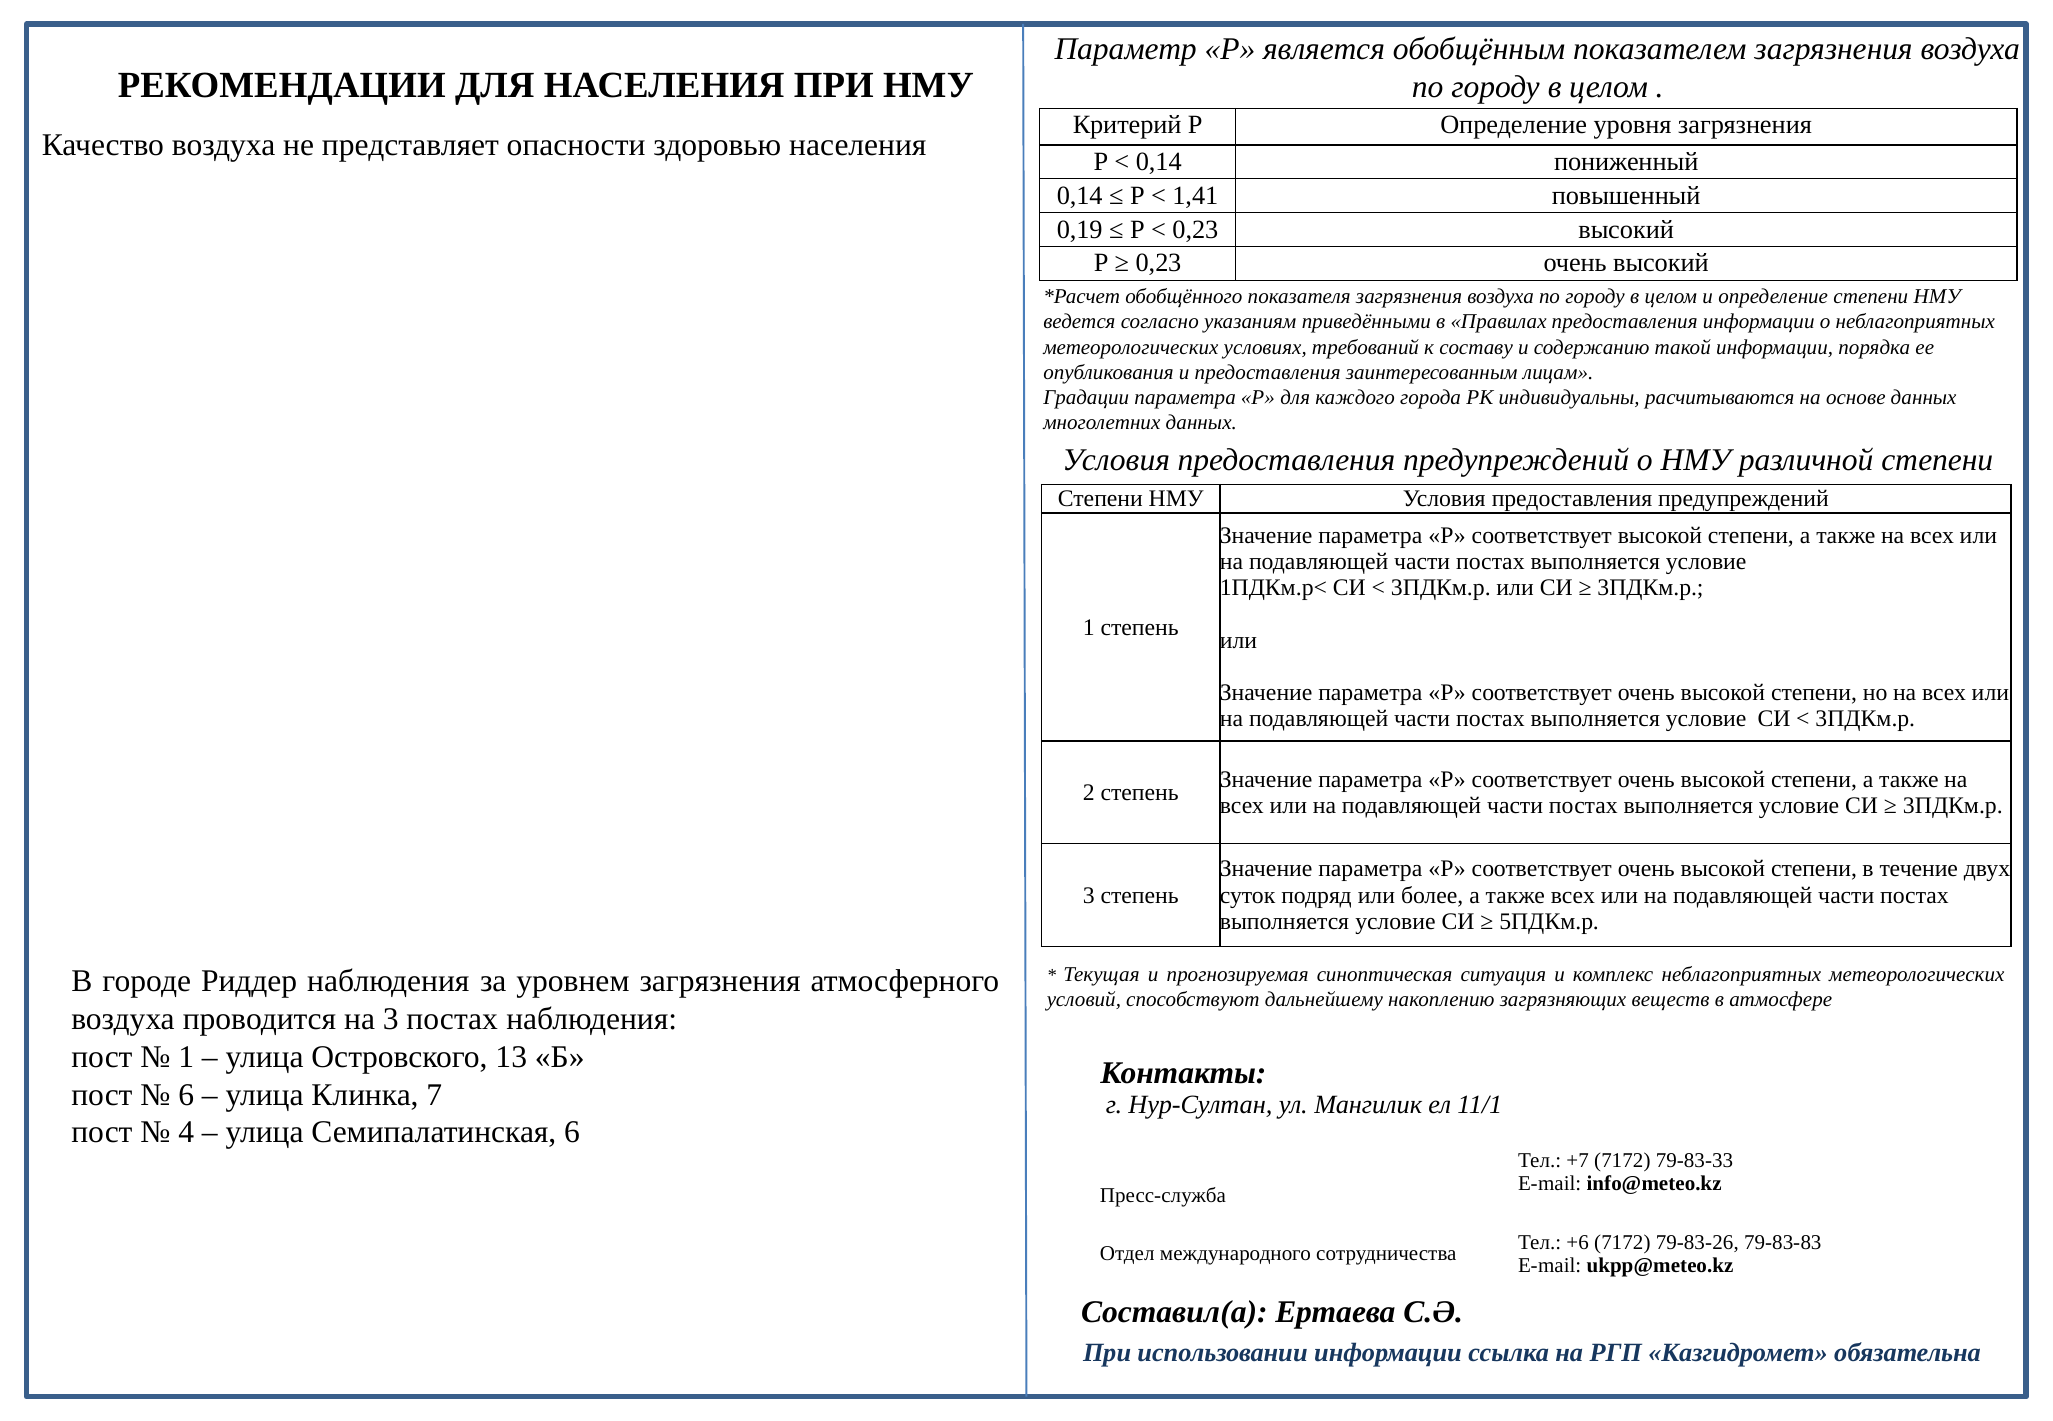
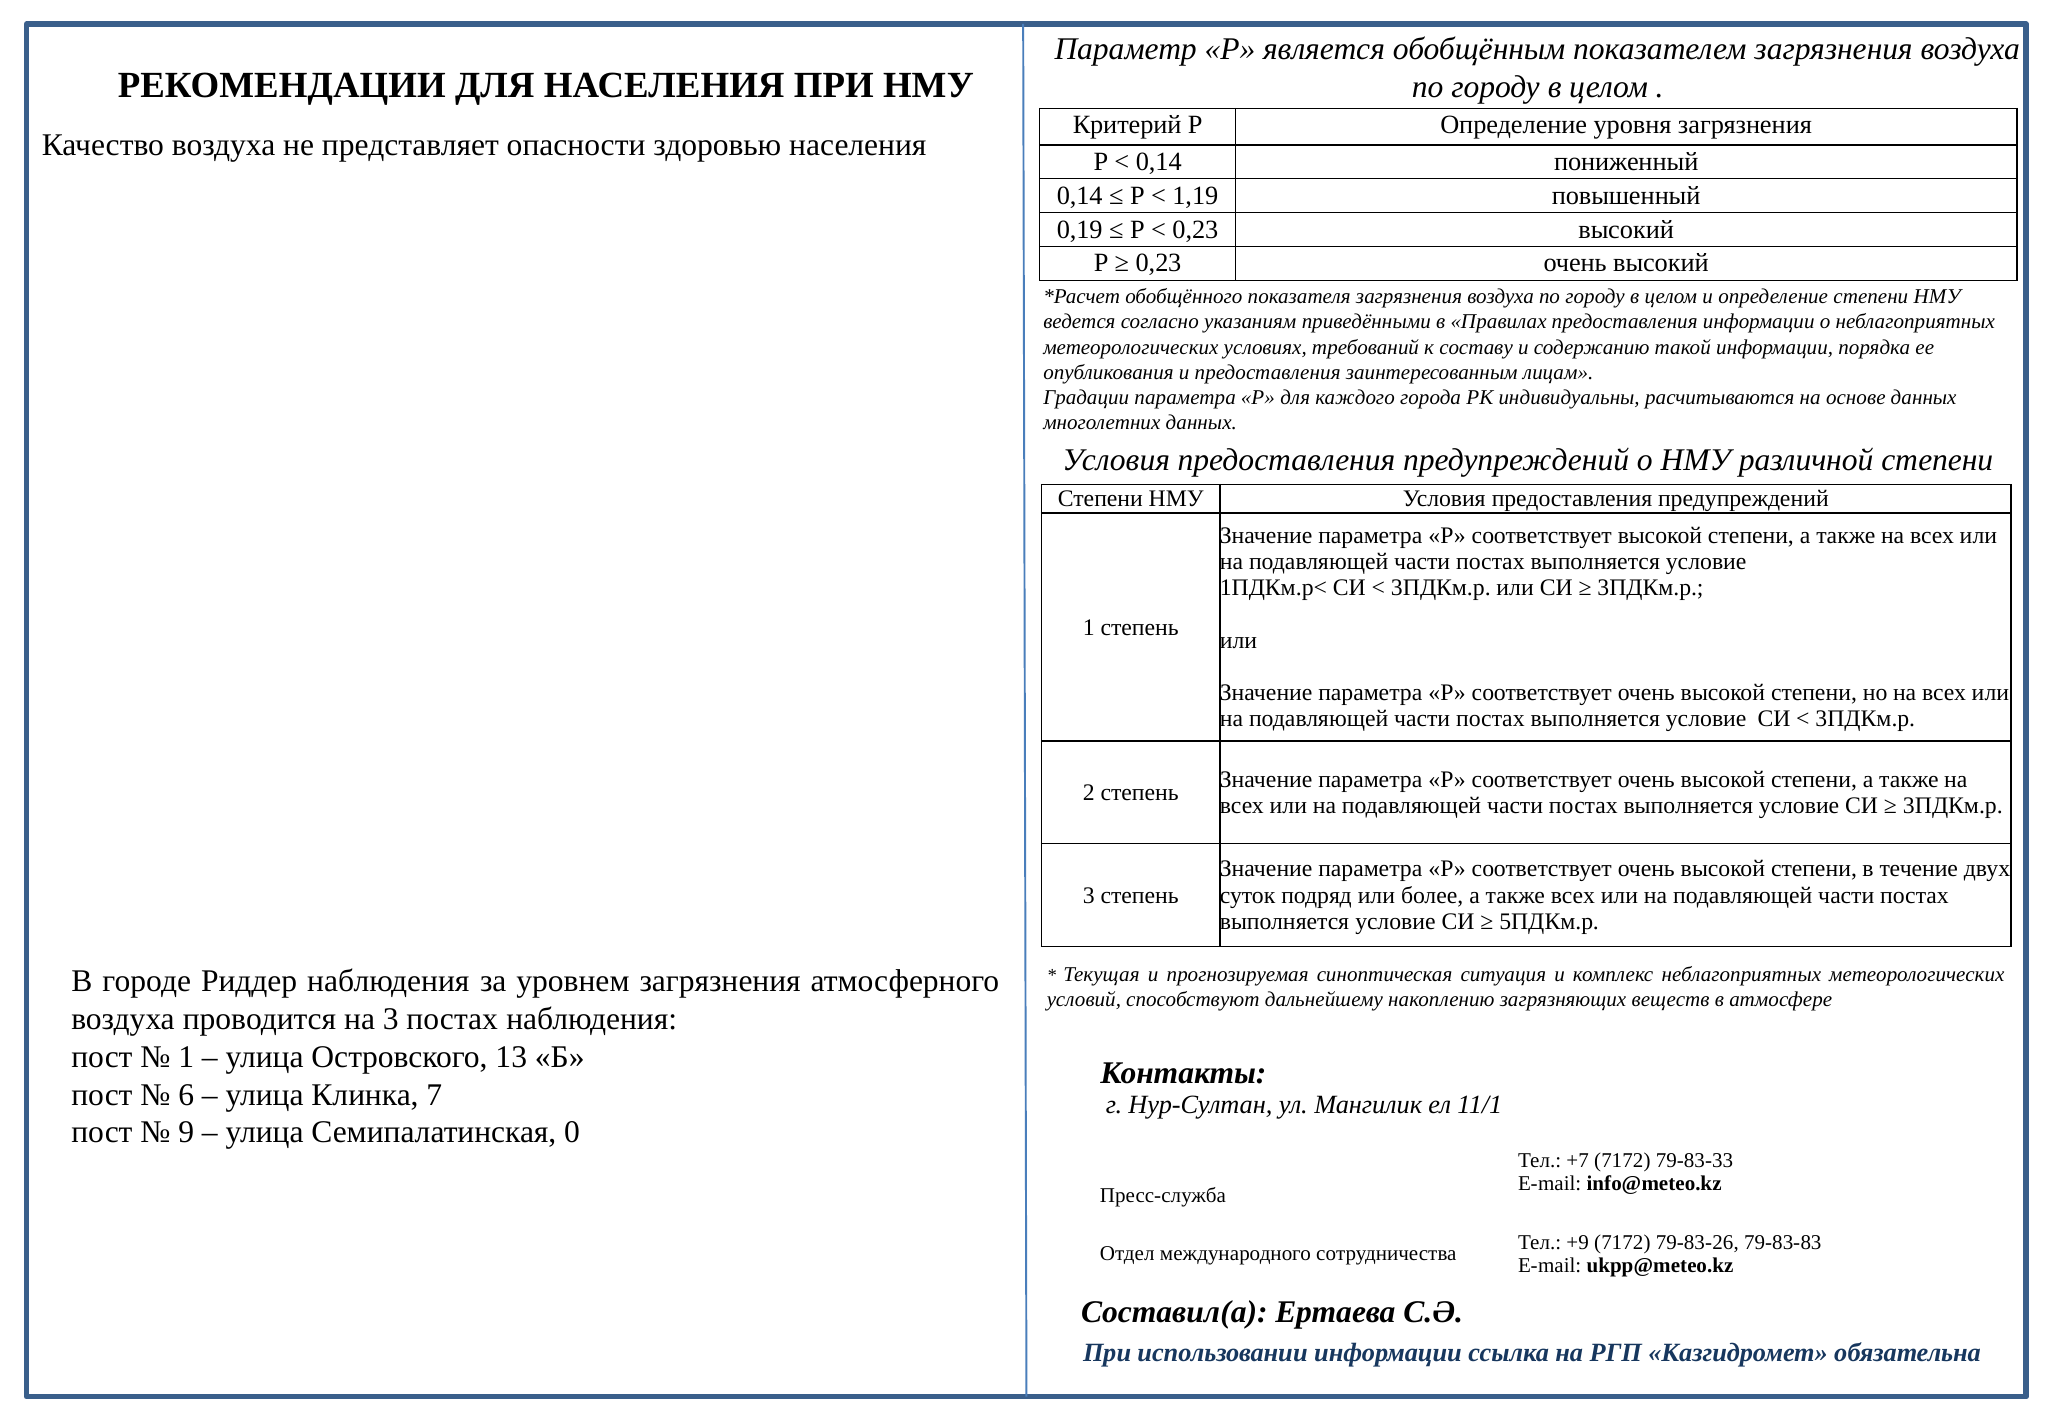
1,41: 1,41 -> 1,19
4: 4 -> 9
Семипалатинская 6: 6 -> 0
+6: +6 -> +9
